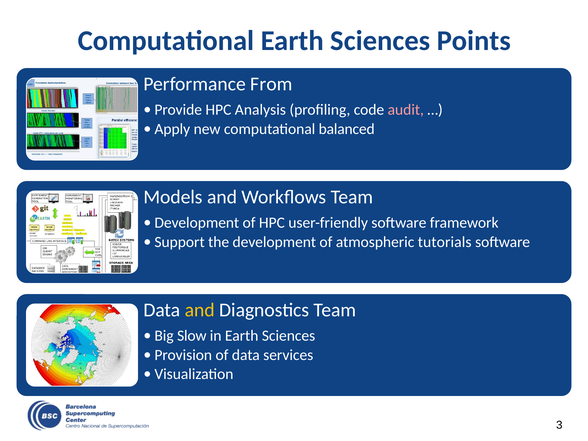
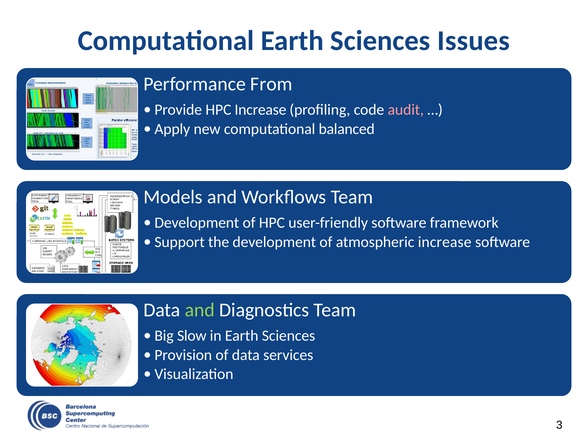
Points: Points -> Issues
HPC Analysis: Analysis -> Increase
atmospheric tutorials: tutorials -> increase
and at (200, 310) colour: yellow -> light green
